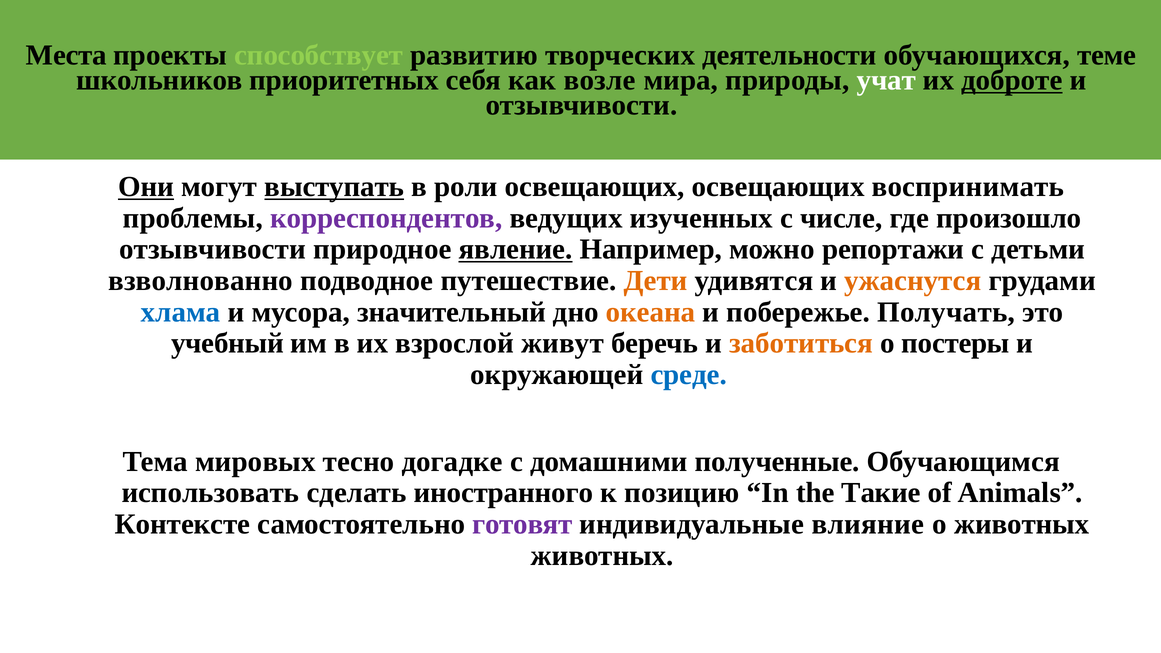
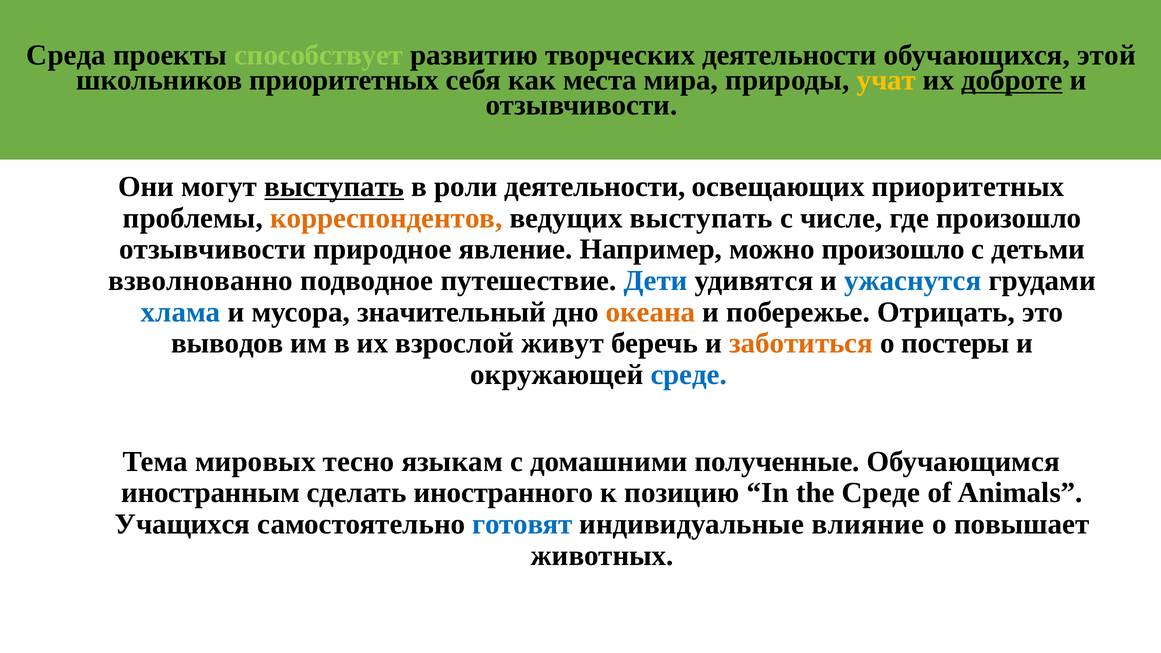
Места: Места -> Среда
теме: теме -> этой
возле: возле -> места
учат colour: white -> yellow
Они underline: present -> none
роли освещающих: освещающих -> деятельности
освещающих воспринимать: воспринимать -> приоритетных
корреспондентов colour: purple -> orange
ведущих изученных: изученных -> выступать
явление underline: present -> none
можно репортажи: репортажи -> произошло
Дети colour: orange -> blue
ужаснутся colour: orange -> blue
Получать: Получать -> Отрицать
учебный: учебный -> выводов
догадке: догадке -> языкам
использовать: использовать -> иностранным
the Такие: Такие -> Среде
Контексте: Контексте -> Учащихся
готовят colour: purple -> blue
о животных: животных -> повышает
